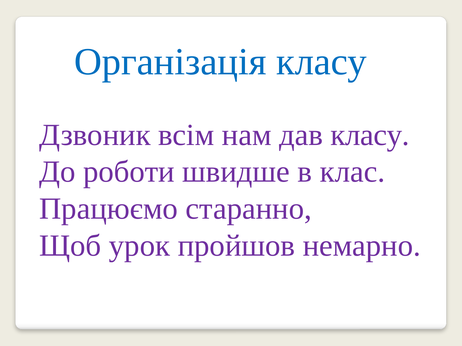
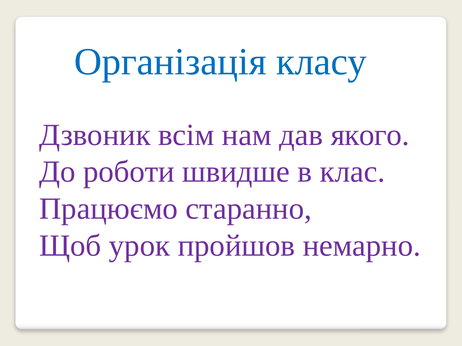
дав класу: класу -> якого
